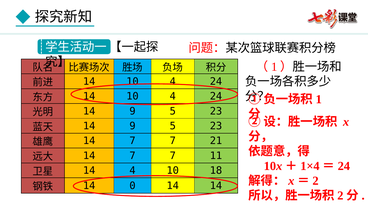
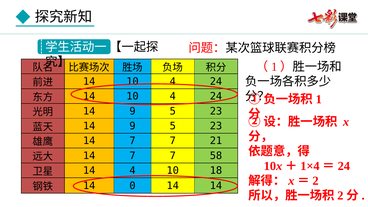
11: 11 -> 58
